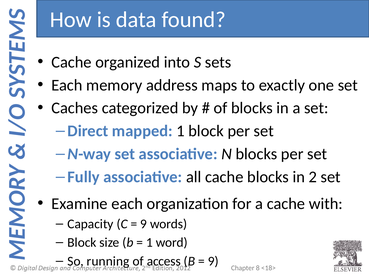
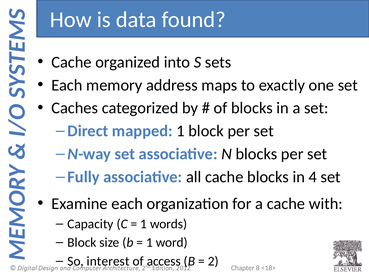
2: 2 -> 4
9 at (144, 224): 9 -> 1
running: running -> interest
9 at (213, 261): 9 -> 2
